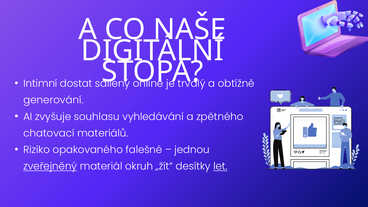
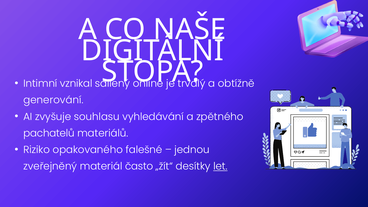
dostat: dostat -> vznikal
chatovací: chatovací -> pachatelů
zveřejněný underline: present -> none
okruh: okruh -> často
